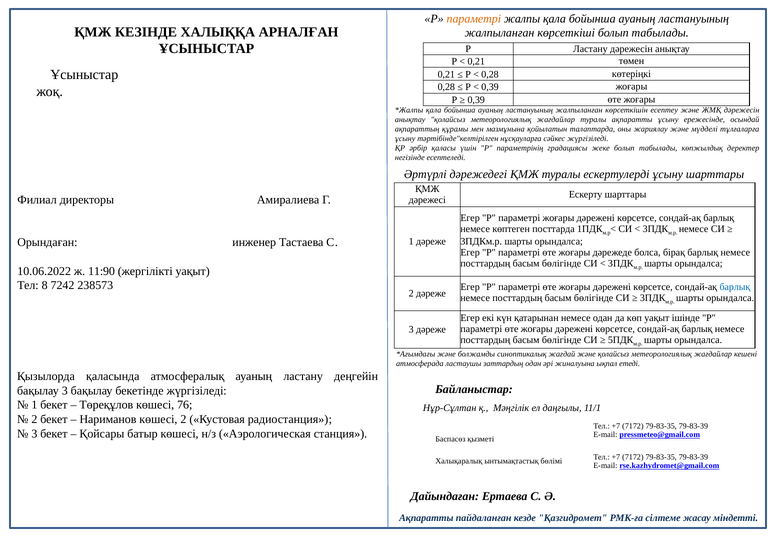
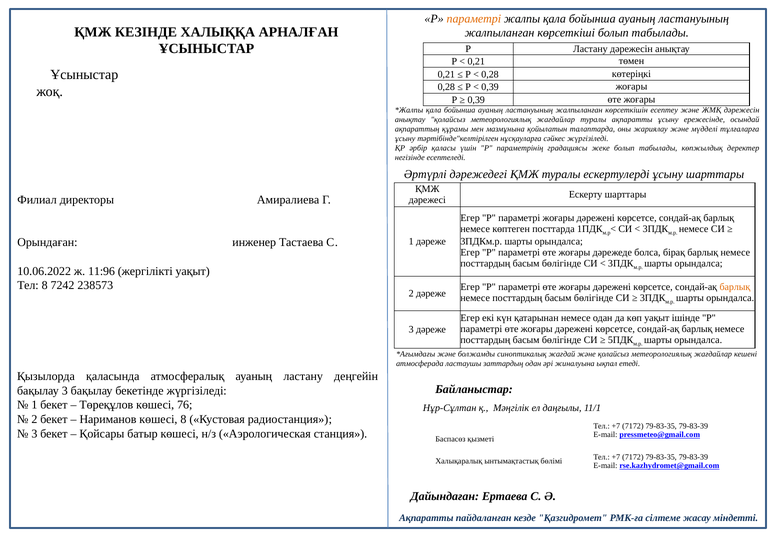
11:90: 11:90 -> 11:96
барлық at (735, 287) colour: blue -> orange
көшесі 2: 2 -> 8
